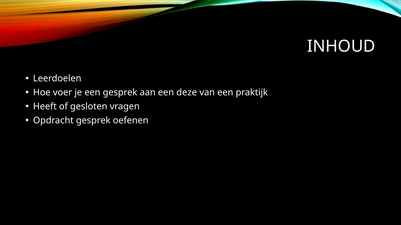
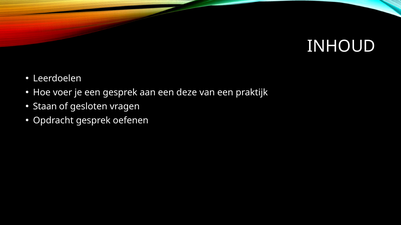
Heeft: Heeft -> Staan
